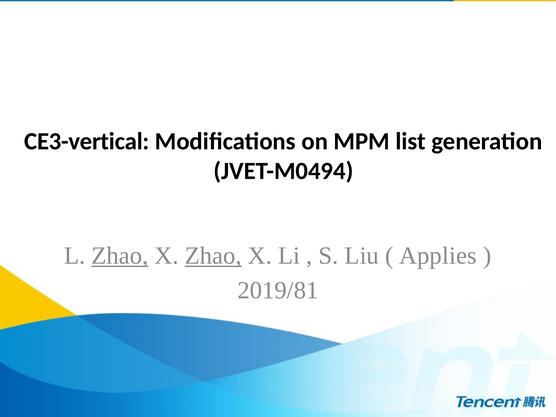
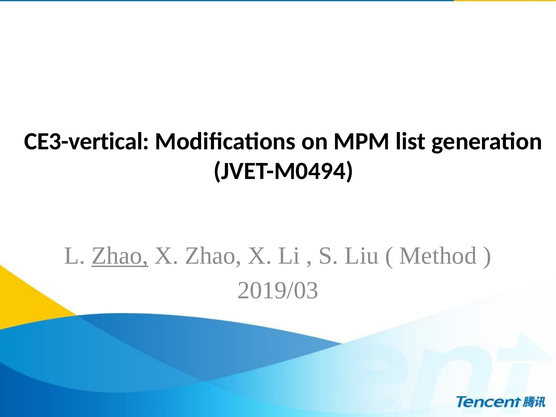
Zhao at (213, 256) underline: present -> none
Applies: Applies -> Method
2019/81: 2019/81 -> 2019/03
